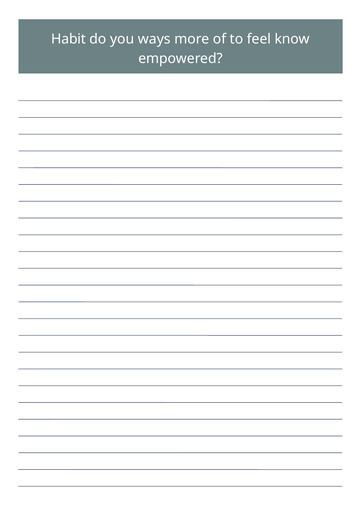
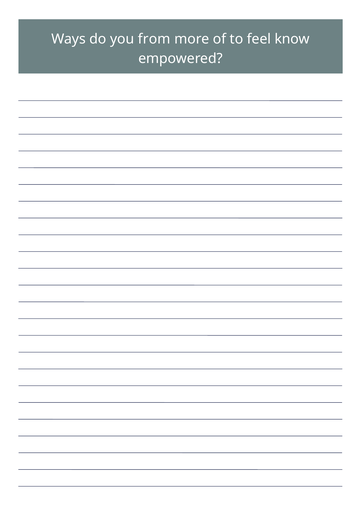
Habit: Habit -> Ways
ways: ways -> from
